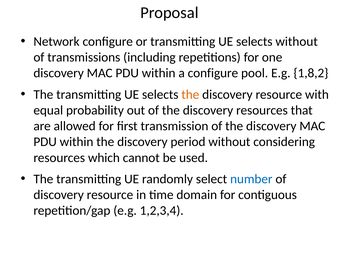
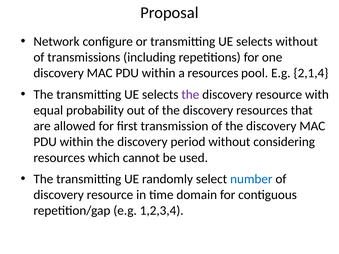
a configure: configure -> resources
1,8,2: 1,8,2 -> 2,1,4
the at (190, 95) colour: orange -> purple
